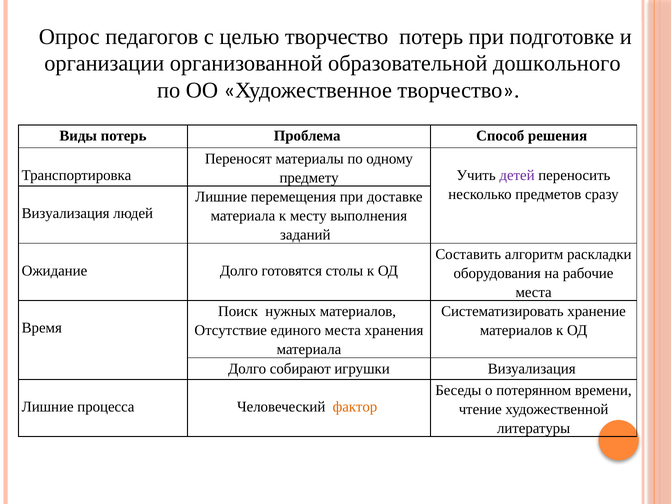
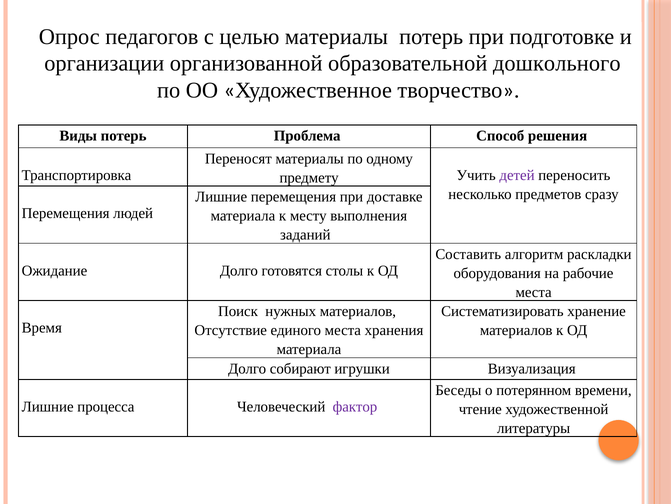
целью творчество: творчество -> материалы
Визуализация at (66, 213): Визуализация -> Перемещения
фактор colour: orange -> purple
